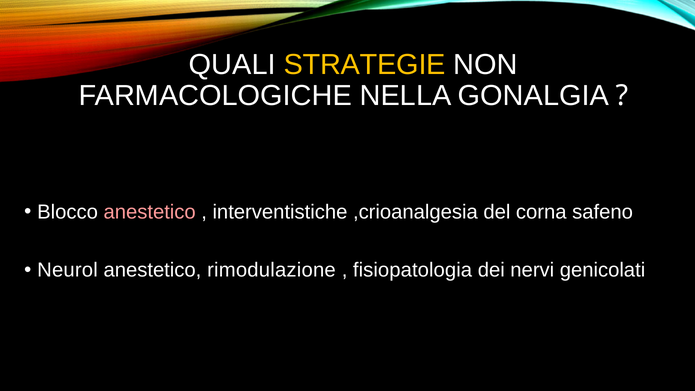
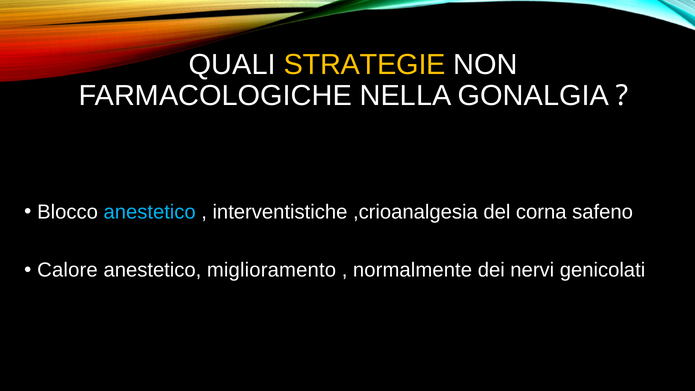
anestetico at (150, 212) colour: pink -> light blue
Neurol: Neurol -> Calore
rimodulazione: rimodulazione -> miglioramento
fisiopatologia: fisiopatologia -> normalmente
